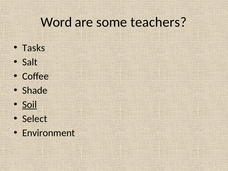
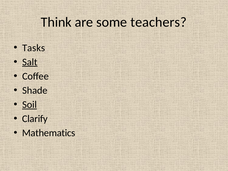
Word: Word -> Think
Salt underline: none -> present
Select: Select -> Clarify
Environment: Environment -> Mathematics
